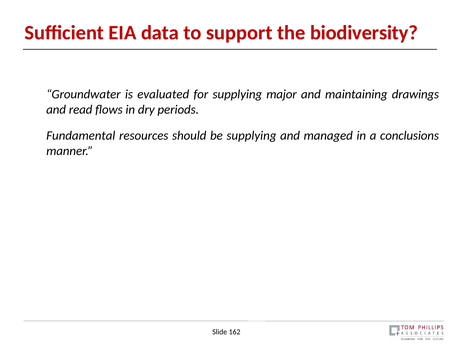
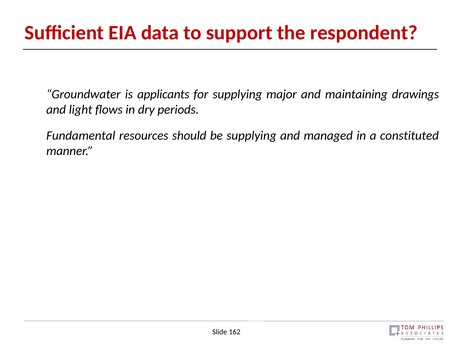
biodiversity: biodiversity -> respondent
evaluated: evaluated -> applicants
read: read -> light
conclusions: conclusions -> constituted
